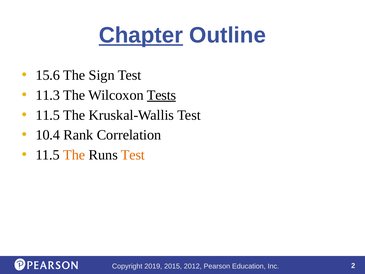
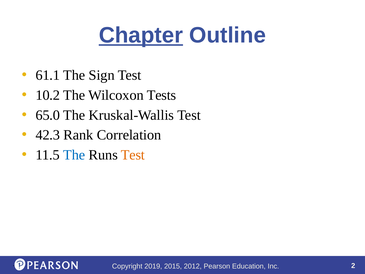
15.6: 15.6 -> 61.1
11.3: 11.3 -> 10.2
Tests underline: present -> none
11.5 at (48, 115): 11.5 -> 65.0
10.4: 10.4 -> 42.3
The at (74, 155) colour: orange -> blue
